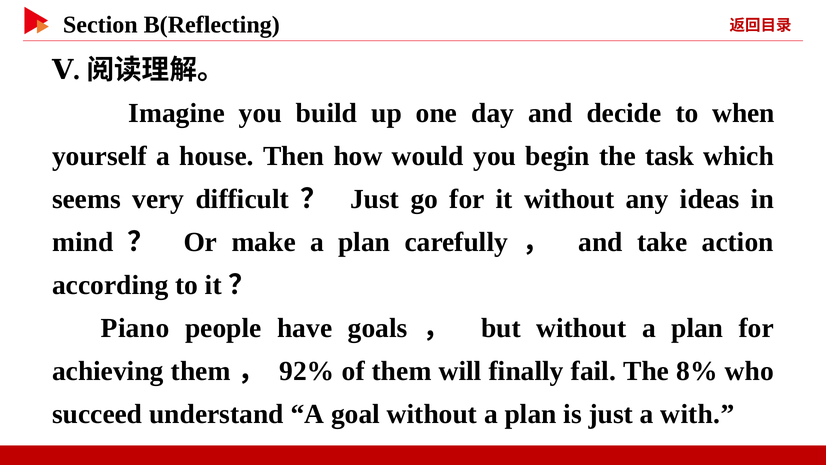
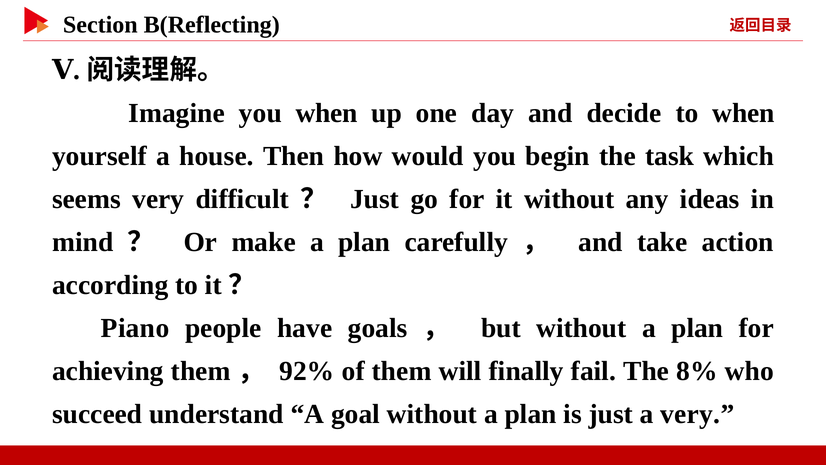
you build: build -> when
a with: with -> very
